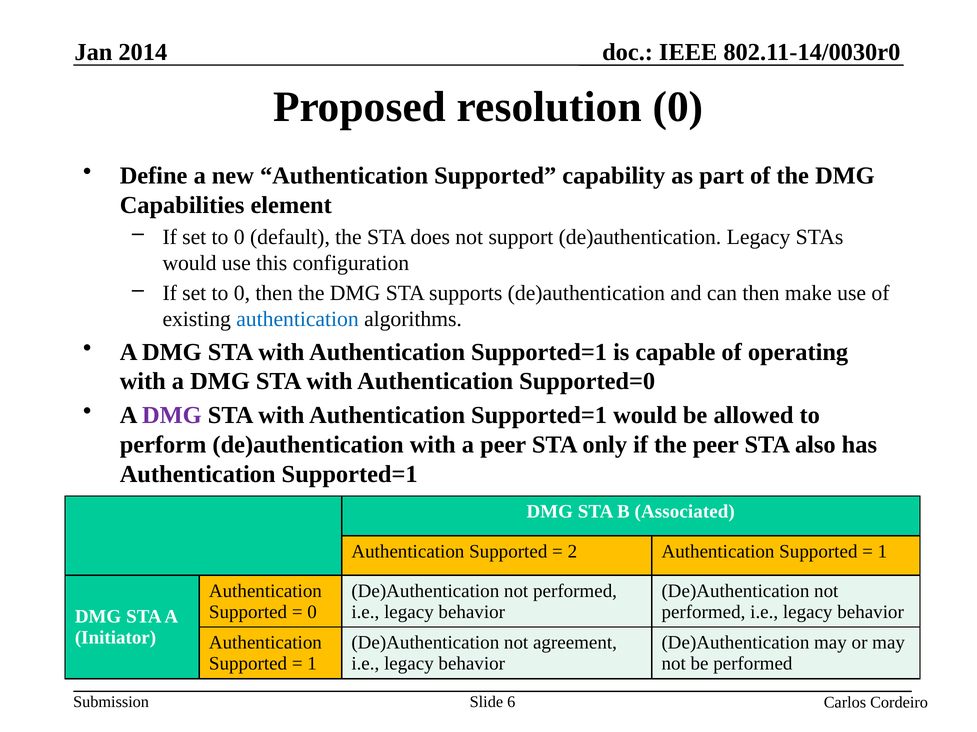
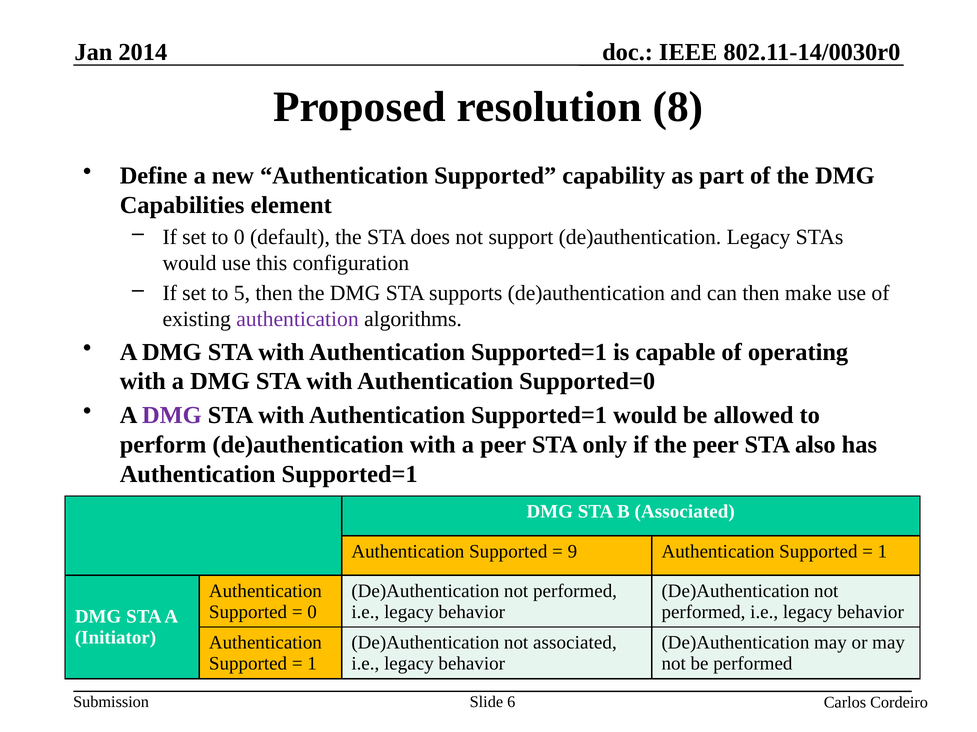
resolution 0: 0 -> 8
0 at (242, 294): 0 -> 5
authentication at (297, 320) colour: blue -> purple
2: 2 -> 9
not agreement: agreement -> associated
